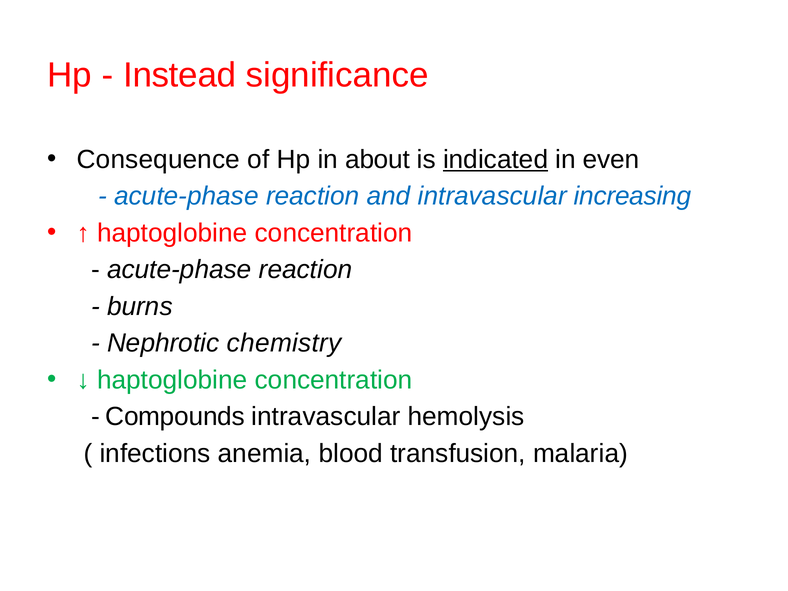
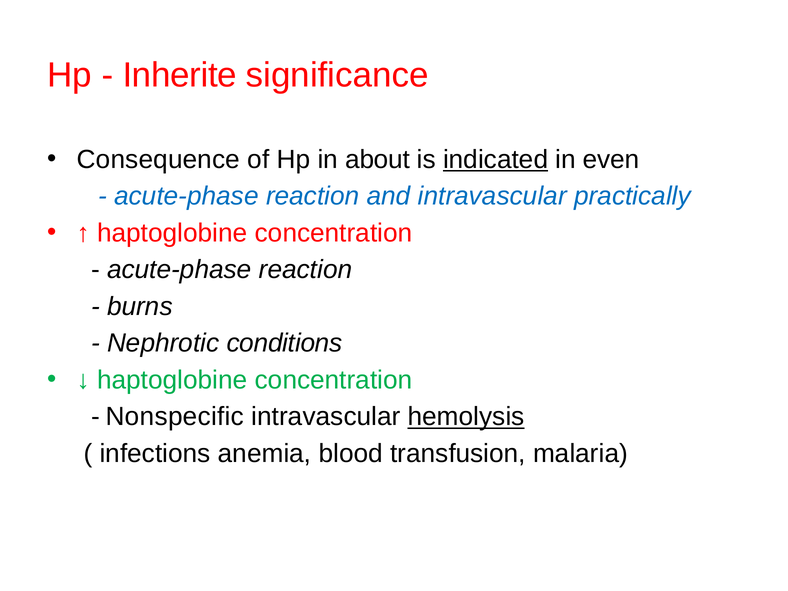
Instead: Instead -> Inherite
increasing: increasing -> practically
chemistry: chemistry -> conditions
Compounds: Compounds -> Nonspecific
hemolysis underline: none -> present
